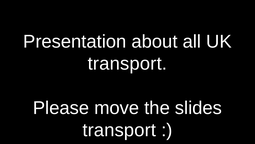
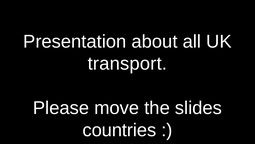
transport at (119, 130): transport -> countries
